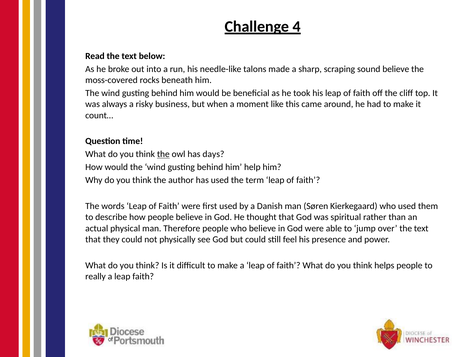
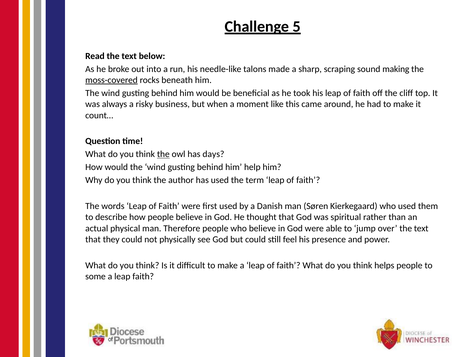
4: 4 -> 5
sound believe: believe -> making
moss-covered underline: none -> present
really: really -> some
